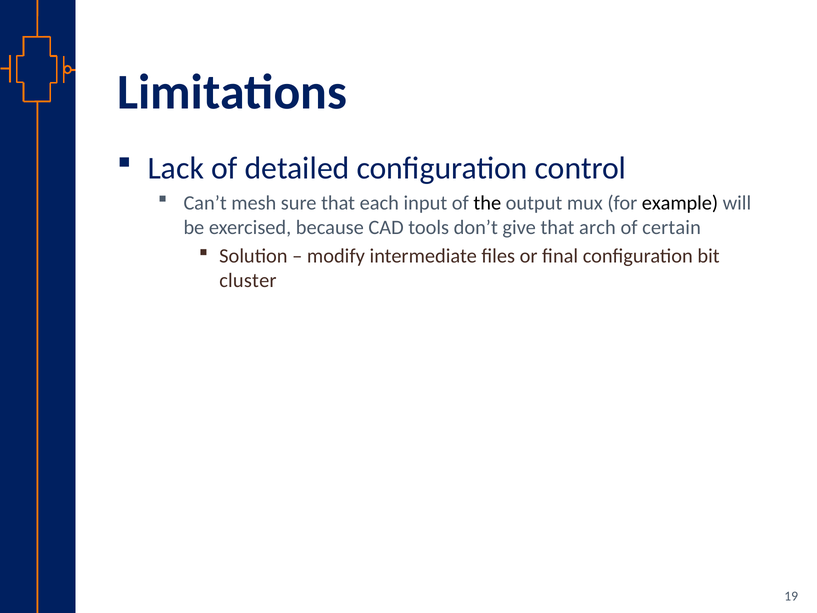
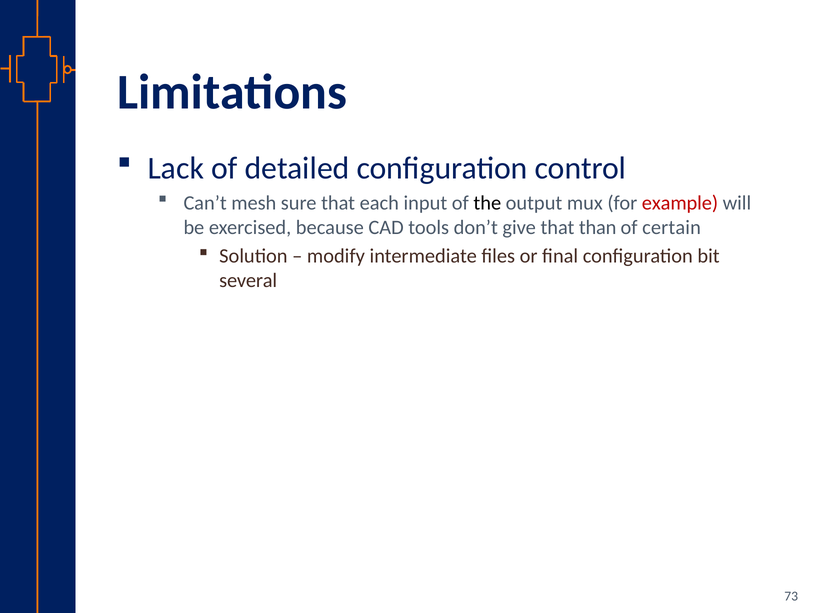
example colour: black -> red
arch: arch -> than
cluster: cluster -> several
19: 19 -> 73
